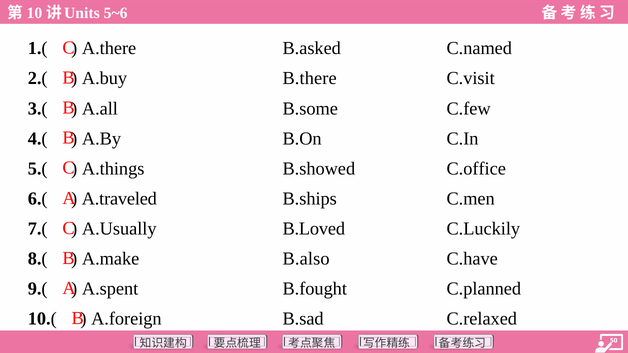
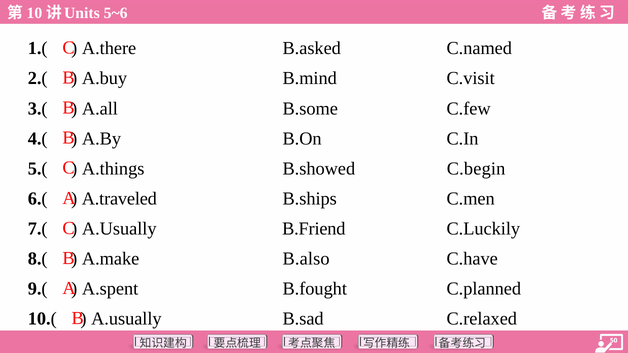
B.there: B.there -> B.mind
C.office: C.office -> C.begin
B.Loved: B.Loved -> B.Friend
A.foreign at (126, 319): A.foreign -> A.usually
